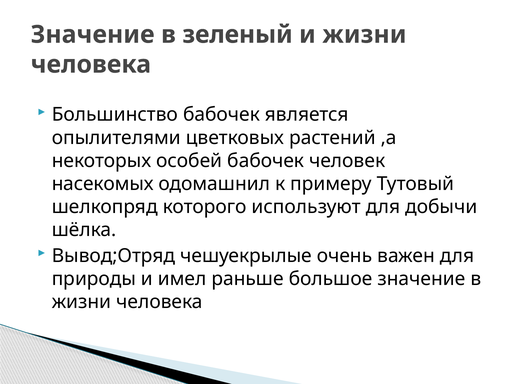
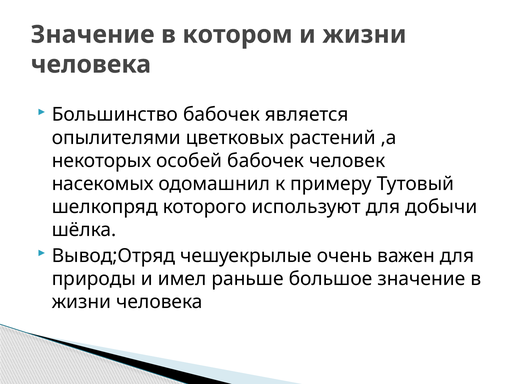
зеленый: зеленый -> котором
